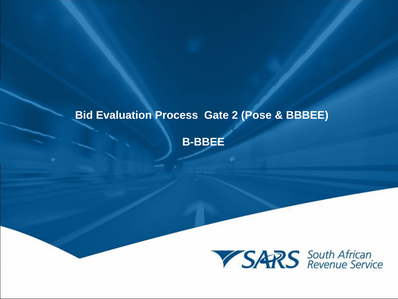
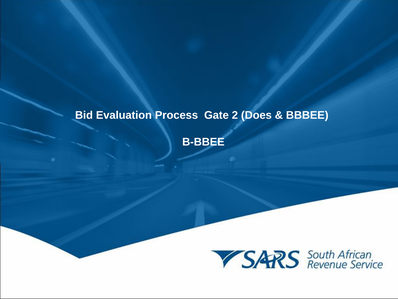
Pose: Pose -> Does
